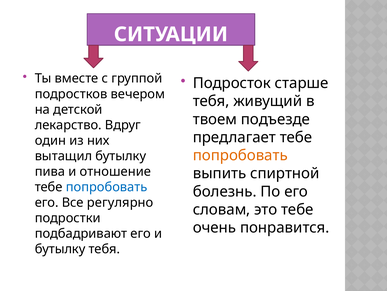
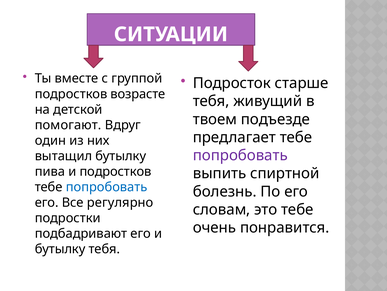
вечером: вечером -> возрасте
лекарство: лекарство -> помогают
попробовать at (240, 155) colour: orange -> purple
и отношение: отношение -> подростков
